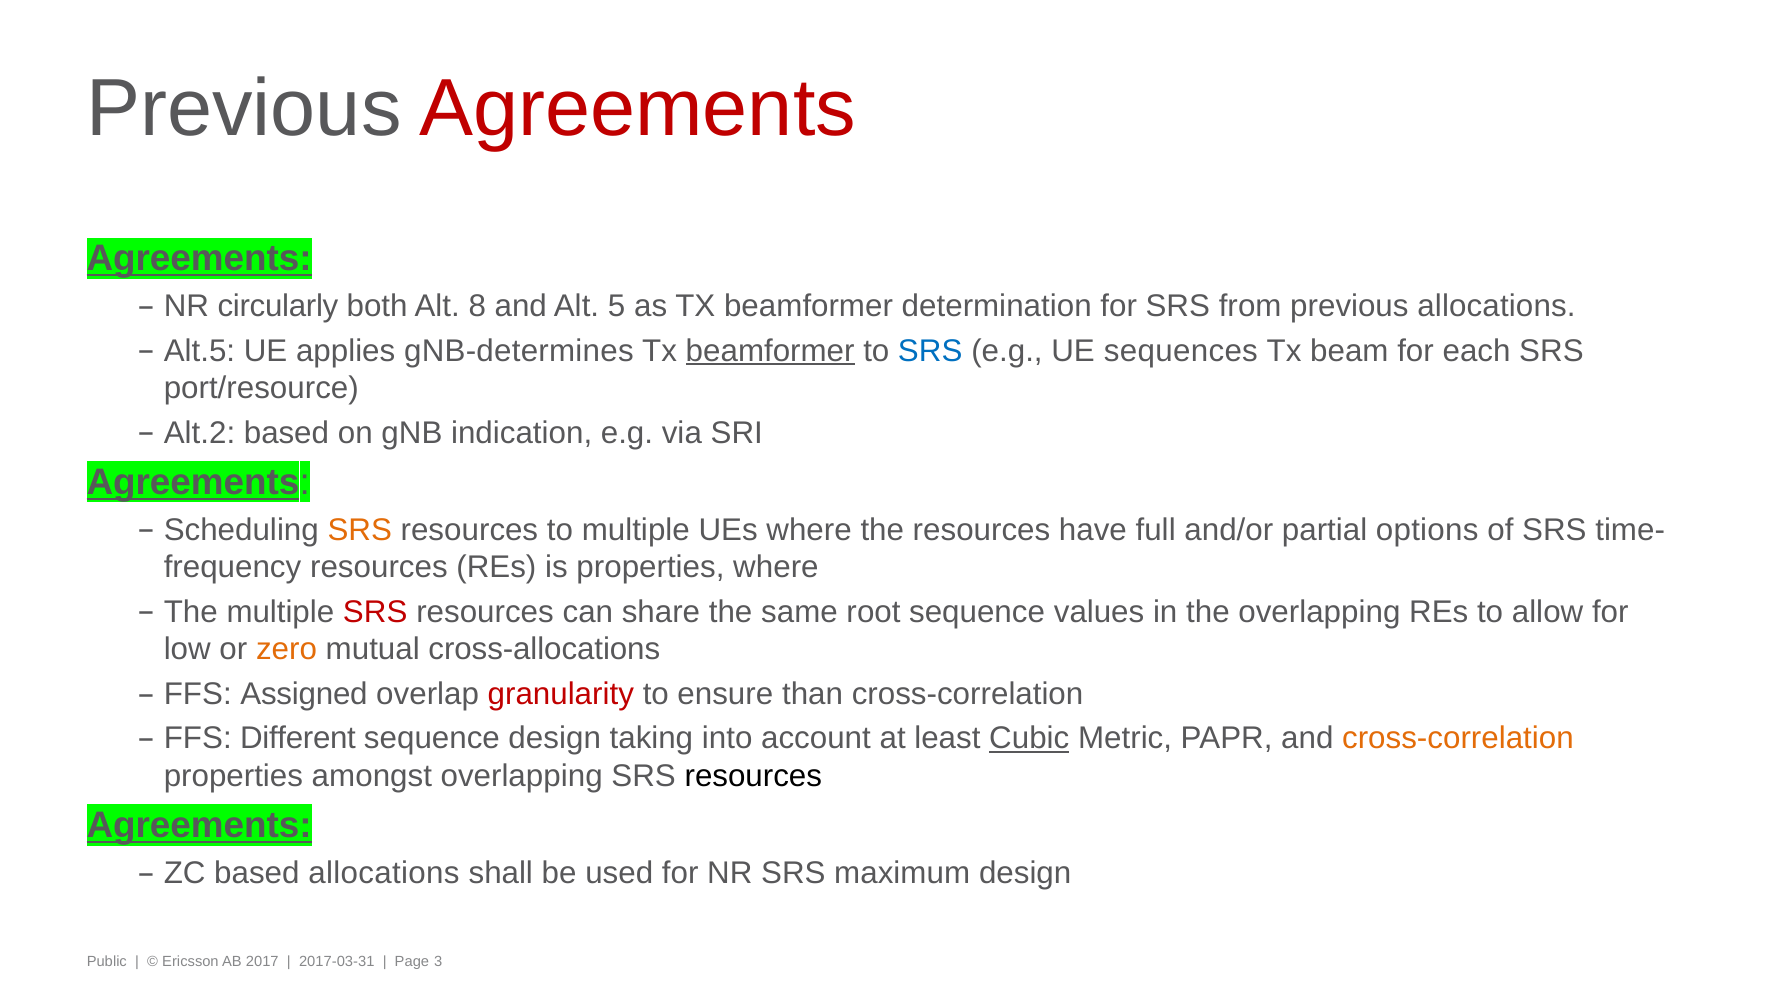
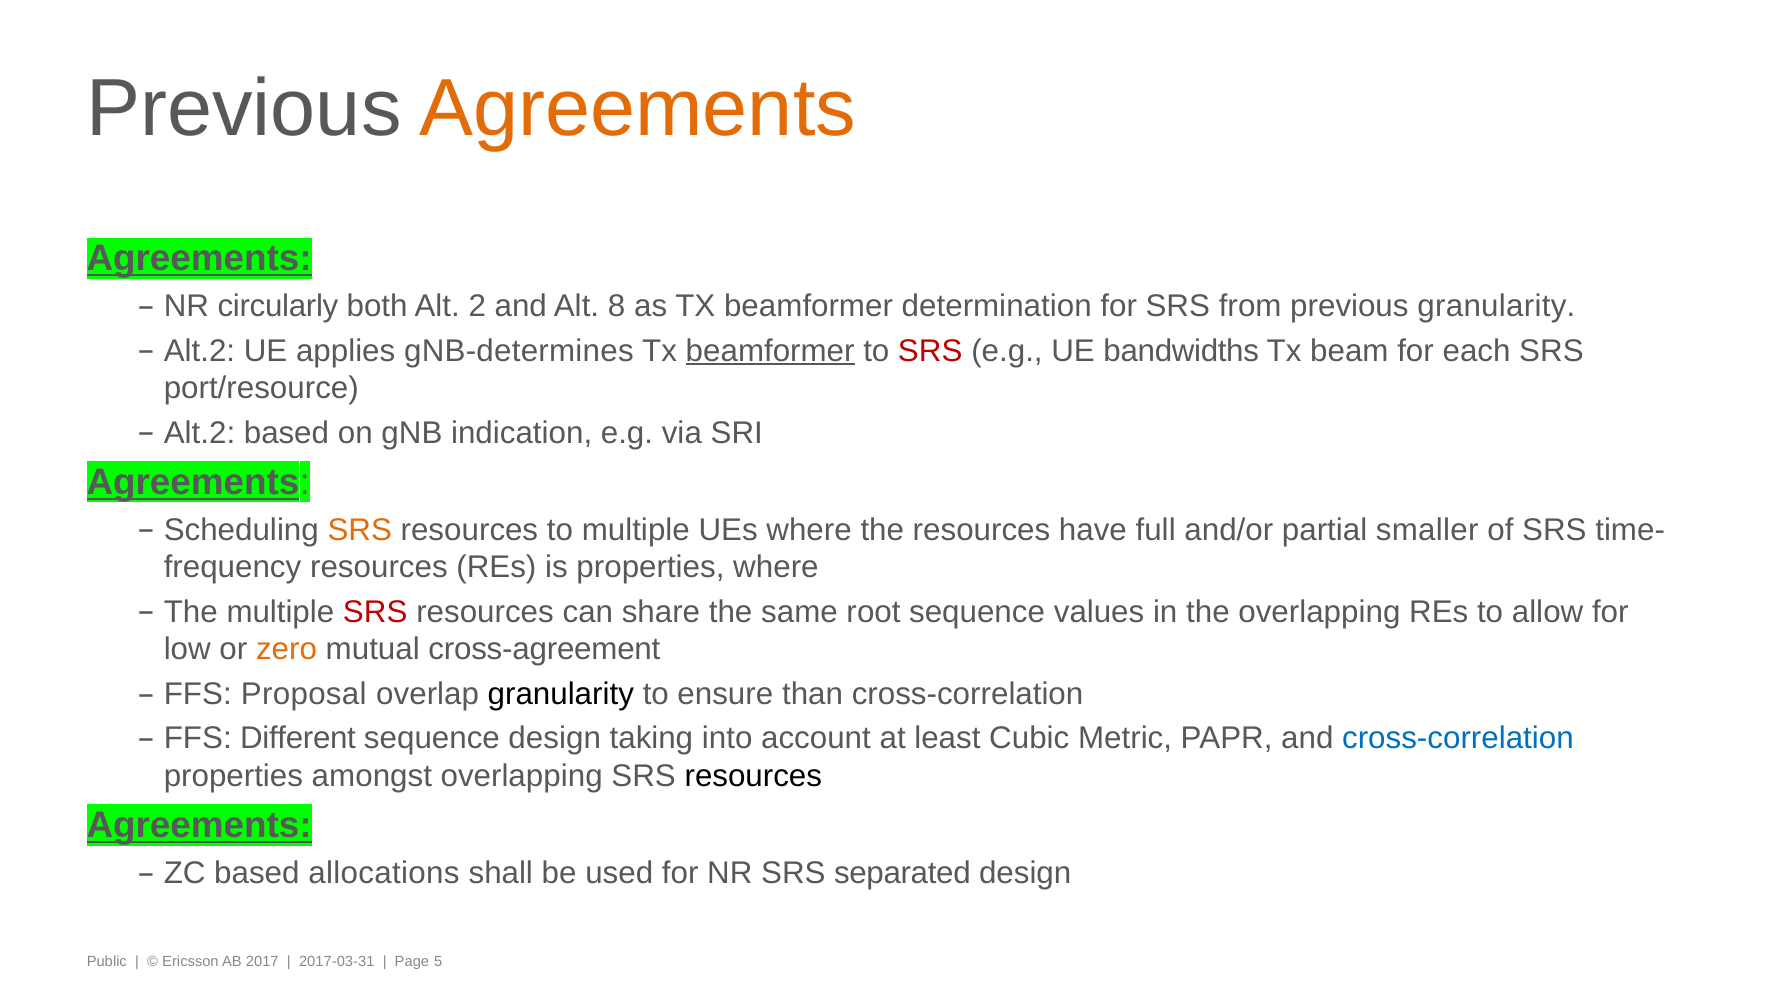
Agreements at (638, 108) colour: red -> orange
8: 8 -> 2
5: 5 -> 8
previous allocations: allocations -> granularity
Alt.5 at (199, 351): Alt.5 -> Alt.2
SRS at (930, 351) colour: blue -> red
sequences: sequences -> bandwidths
options: options -> smaller
cross-allocations: cross-allocations -> cross-agreement
Assigned: Assigned -> Proposal
granularity at (561, 694) colour: red -> black
Cubic underline: present -> none
cross-correlation at (1458, 739) colour: orange -> blue
maximum: maximum -> separated
3: 3 -> 5
